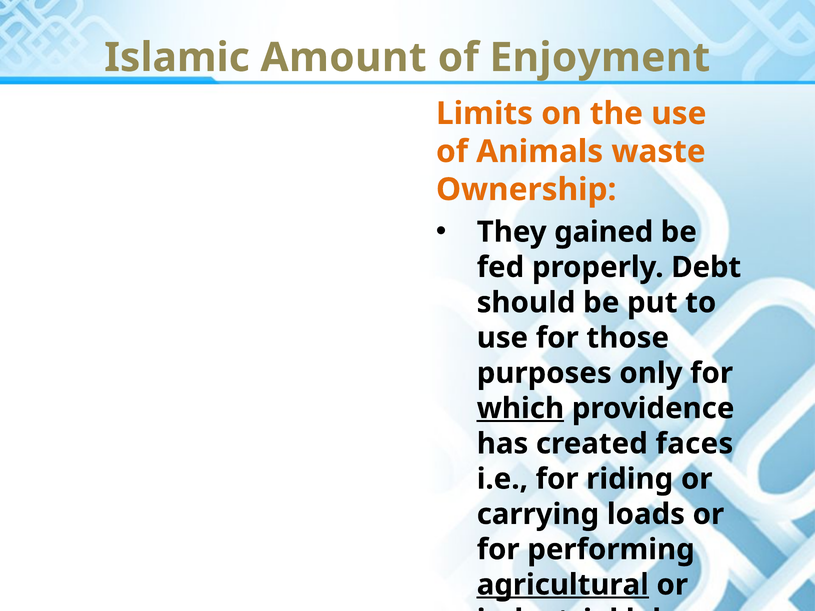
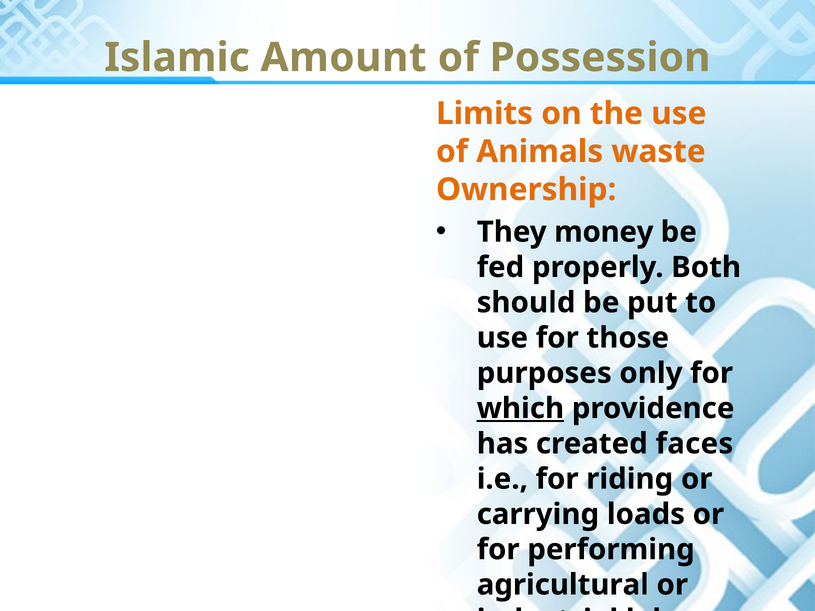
Enjoyment: Enjoyment -> Possession
gained: gained -> money
Debt: Debt -> Both
agricultural underline: present -> none
